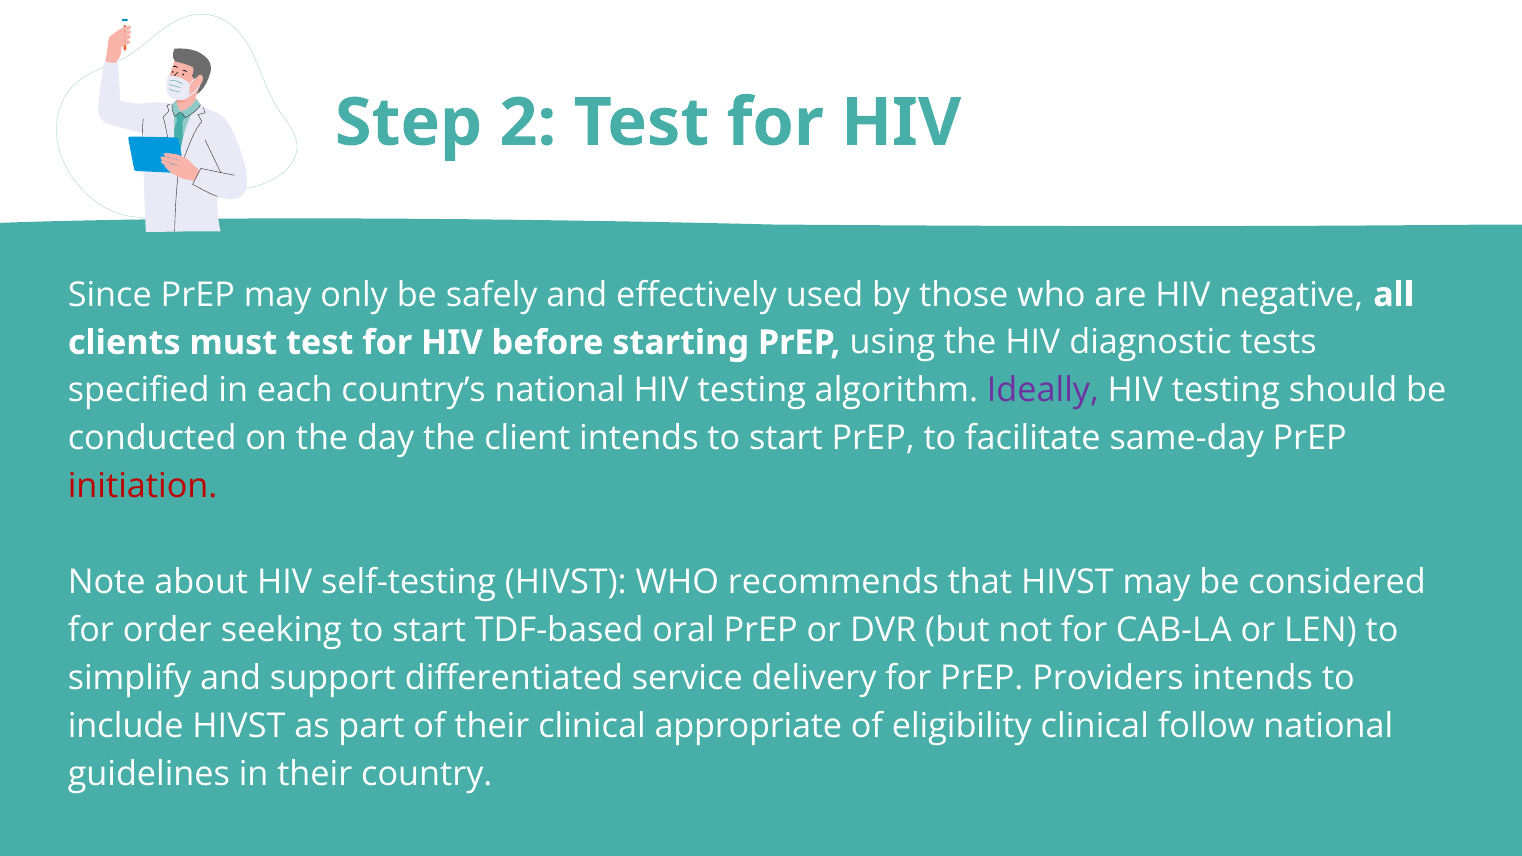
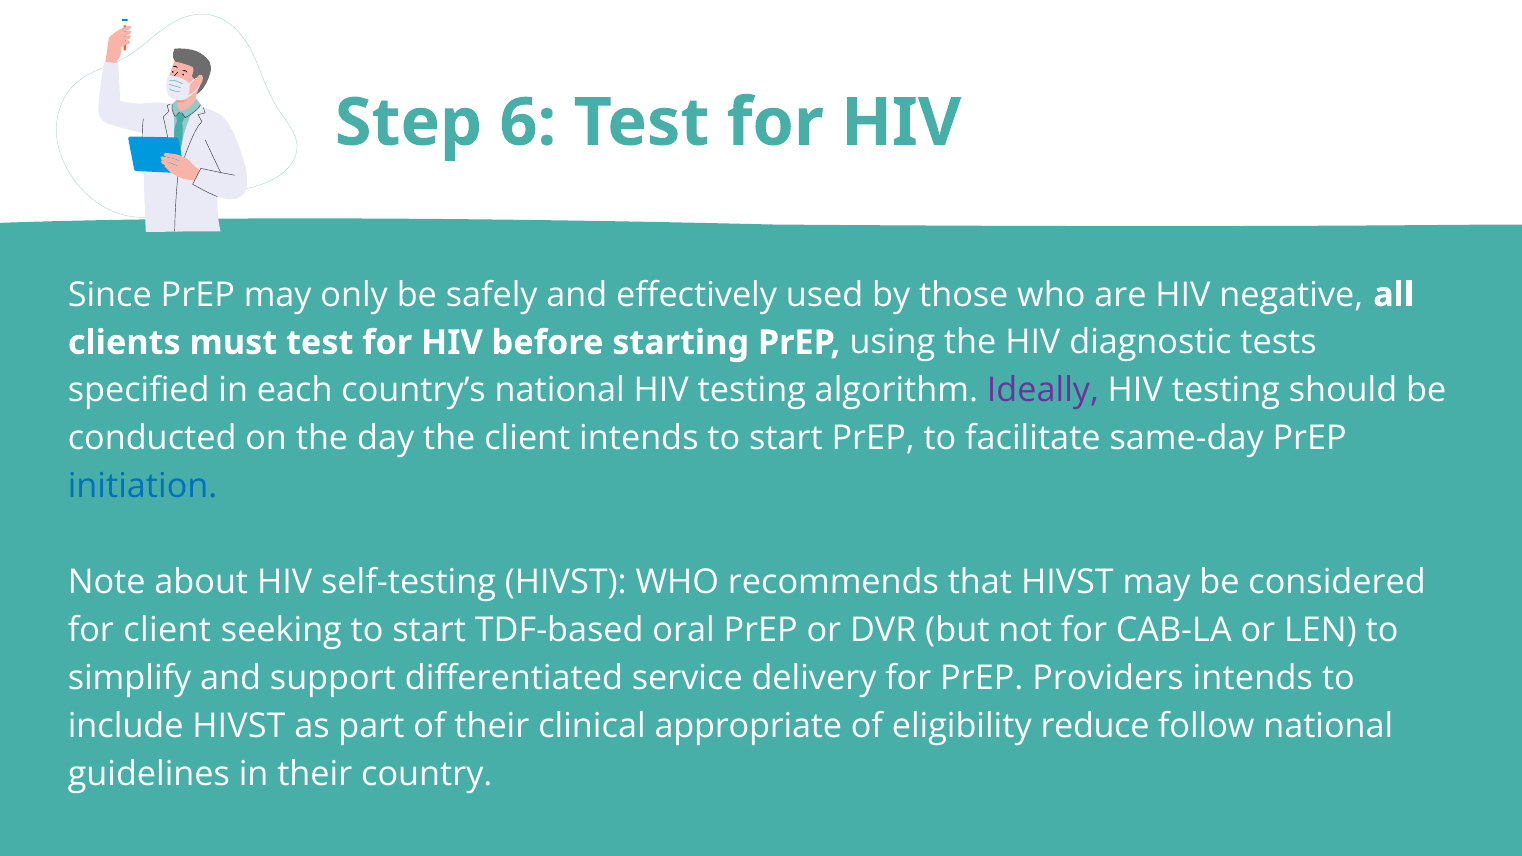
2: 2 -> 6
initiation colour: red -> blue
for order: order -> client
eligibility clinical: clinical -> reduce
